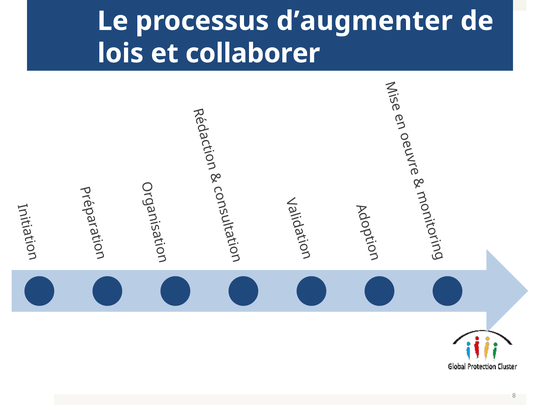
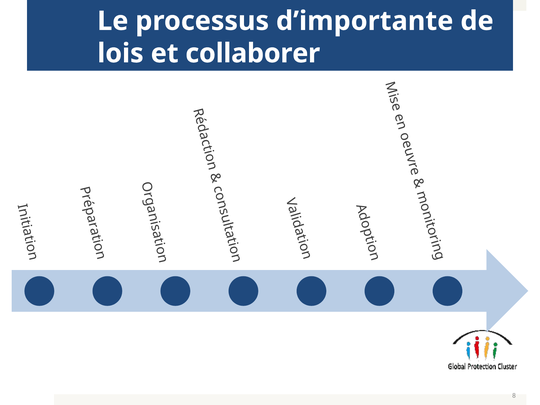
d’augmenter: d’augmenter -> d’importante
